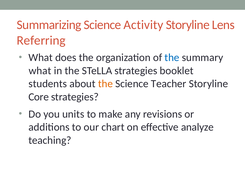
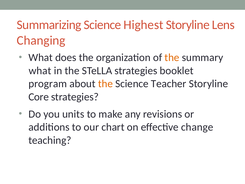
Activity: Activity -> Highest
Referring: Referring -> Changing
the at (172, 58) colour: blue -> orange
students: students -> program
analyze: analyze -> change
